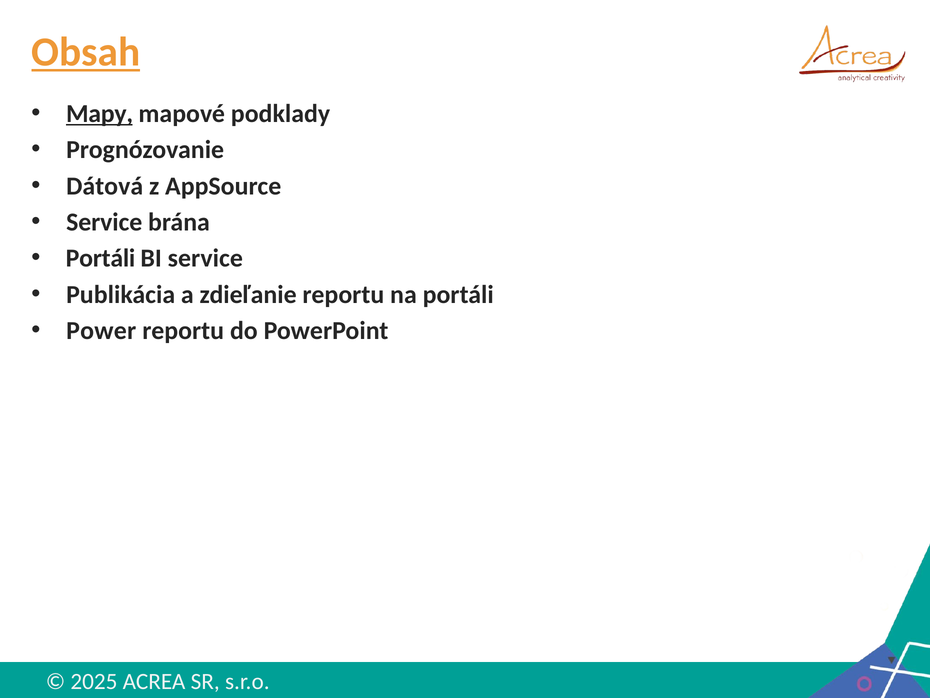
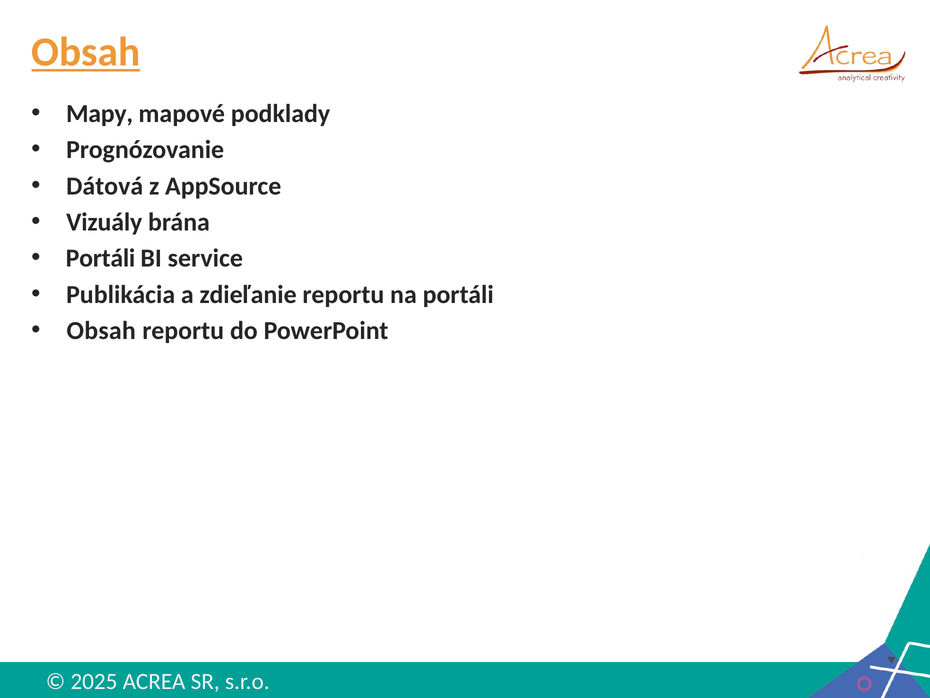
Mapy underline: present -> none
Service at (104, 222): Service -> Vizuály
Power at (101, 331): Power -> Obsah
